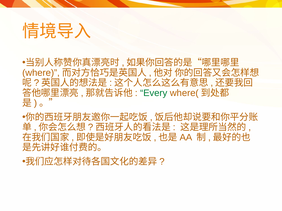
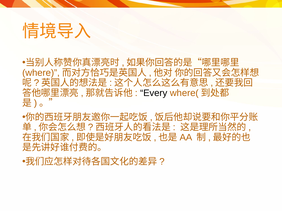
Every colour: green -> black
